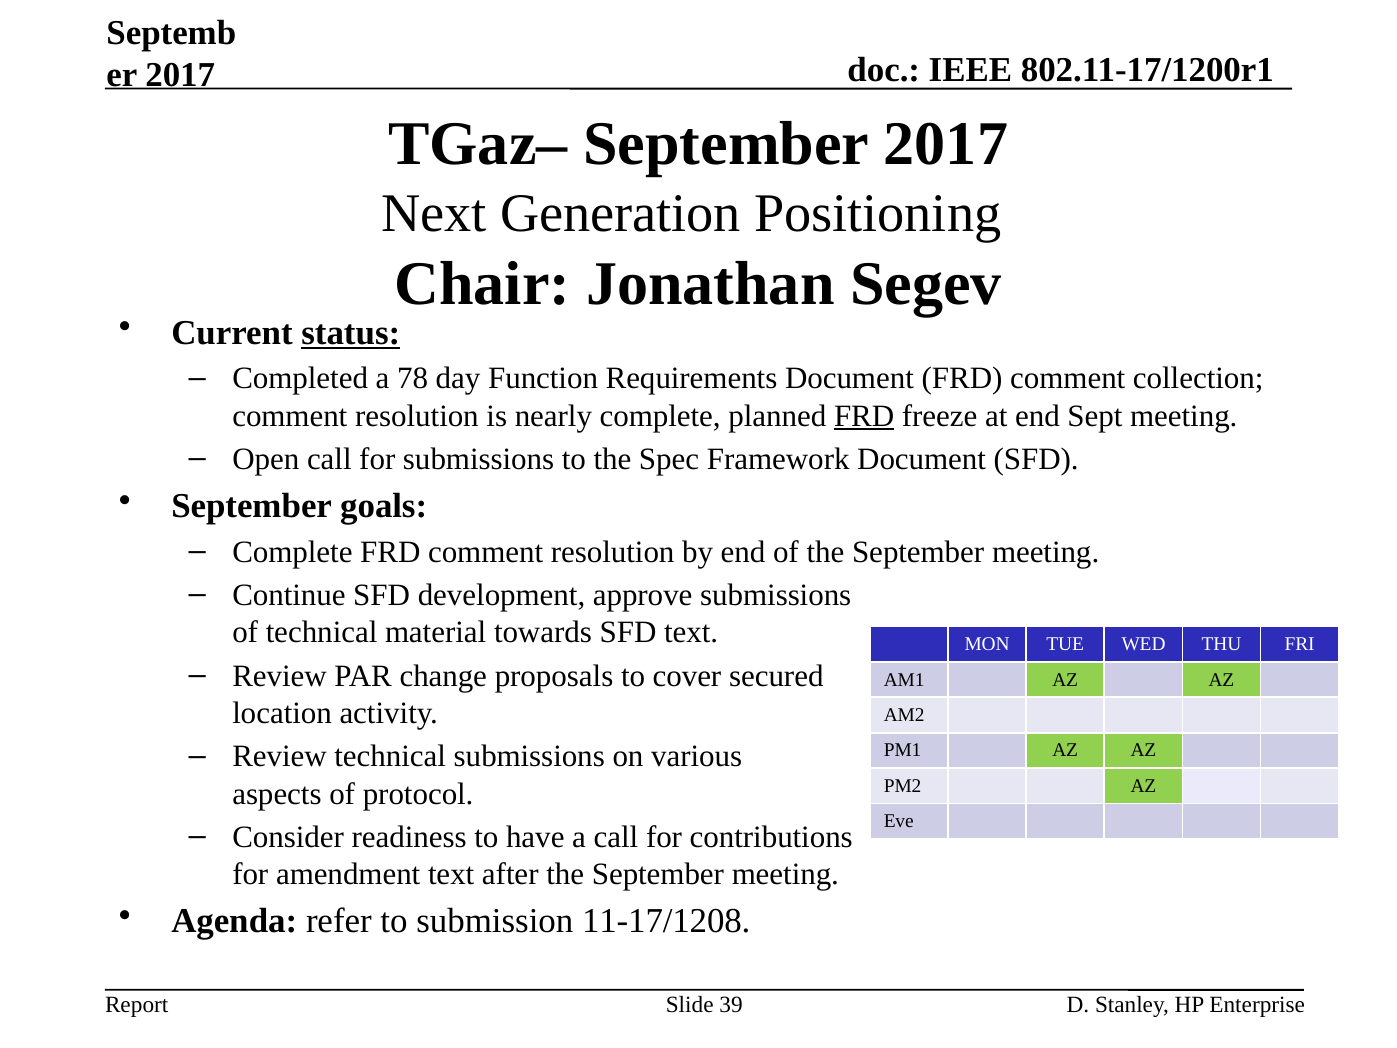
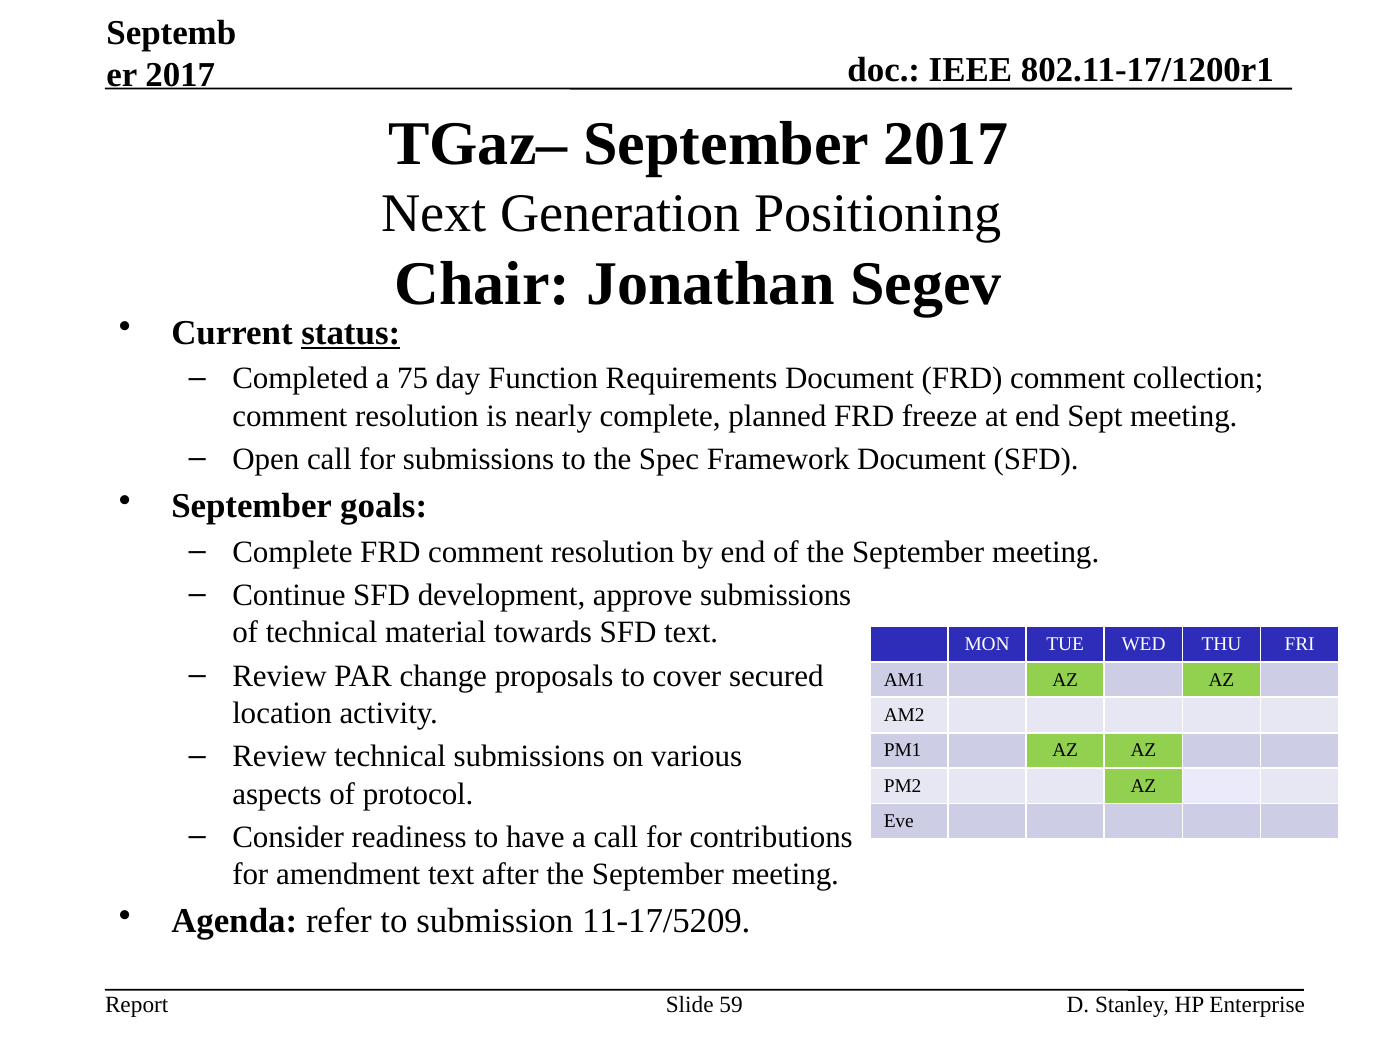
78: 78 -> 75
FRD at (864, 416) underline: present -> none
11-17/1208: 11-17/1208 -> 11-17/5209
39: 39 -> 59
